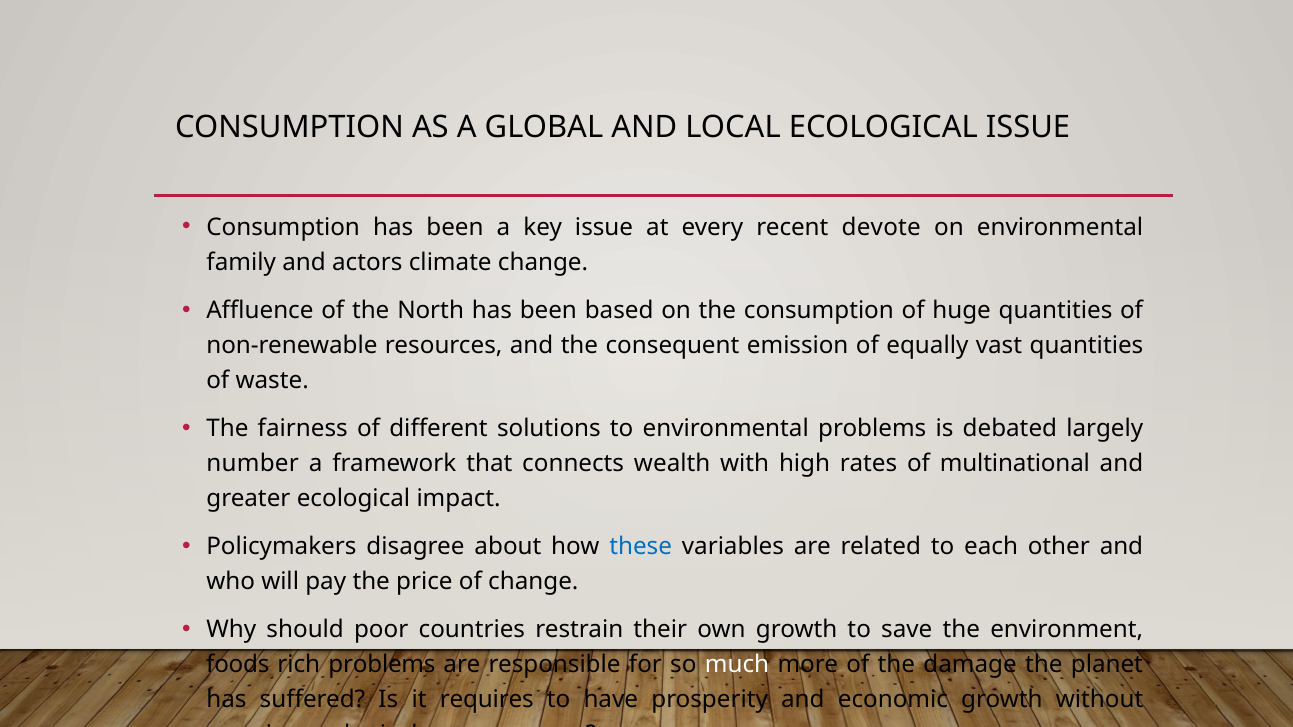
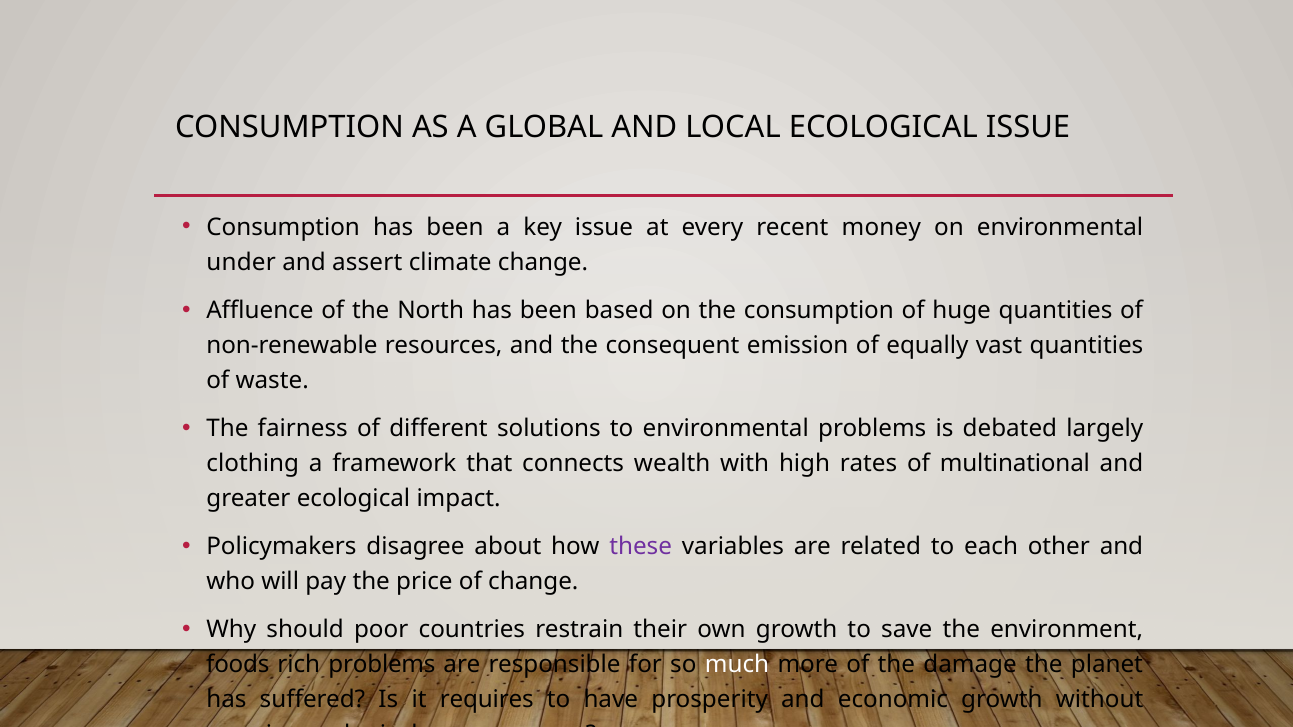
devote: devote -> money
family: family -> under
actors: actors -> assert
number: number -> clothing
these colour: blue -> purple
